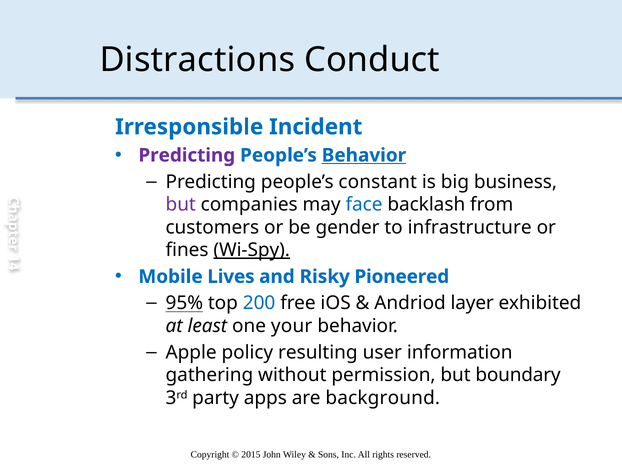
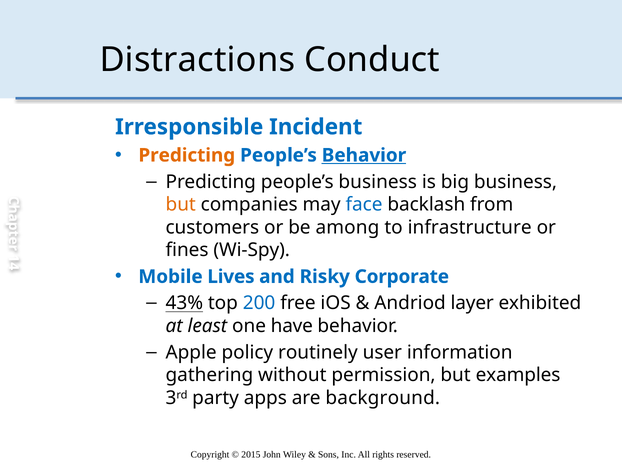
Predicting at (187, 155) colour: purple -> orange
people’s constant: constant -> business
but at (181, 205) colour: purple -> orange
gender: gender -> among
Wi-Spy underline: present -> none
Pioneered: Pioneered -> Corporate
95%: 95% -> 43%
your: your -> have
resulting: resulting -> routinely
boundary: boundary -> examples
